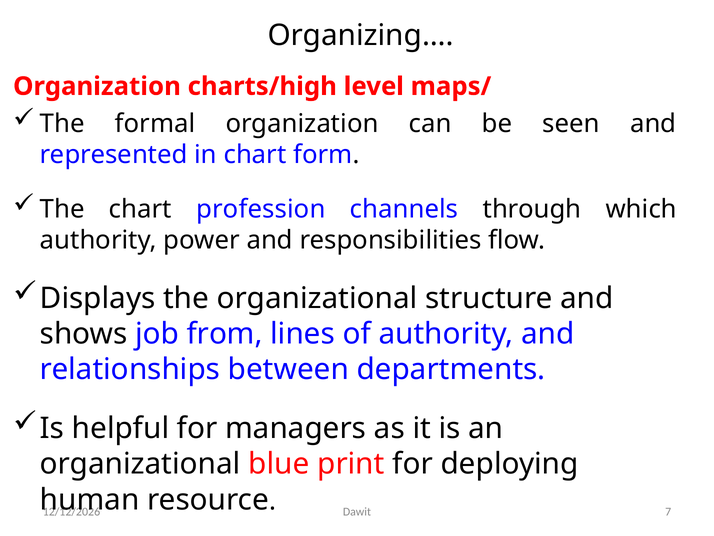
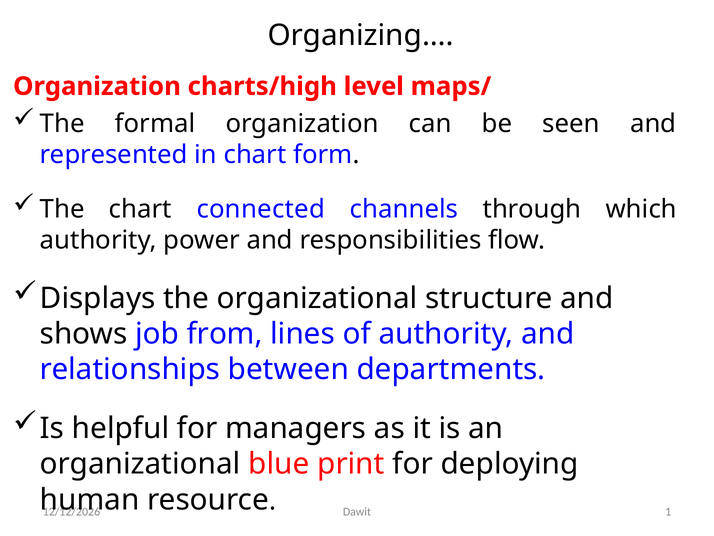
profession: profession -> connected
7: 7 -> 1
